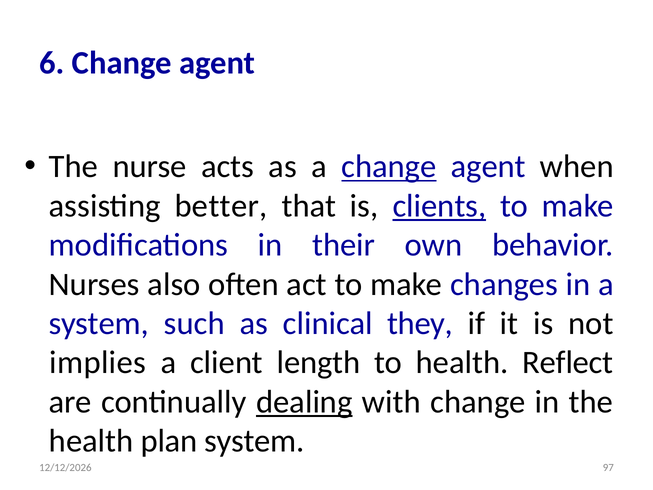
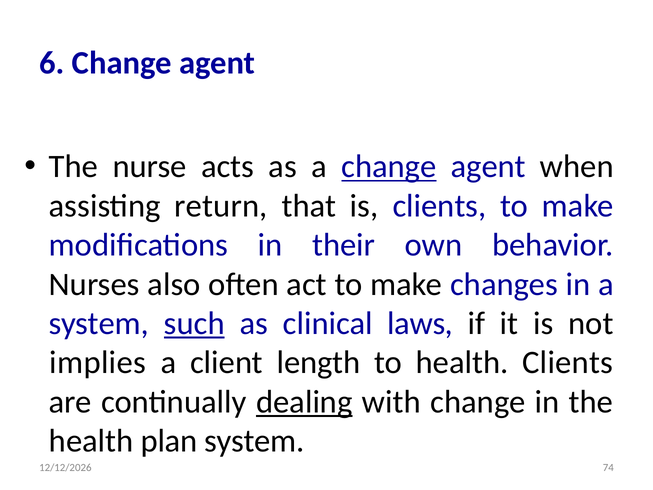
better: better -> return
clients at (439, 206) underline: present -> none
such underline: none -> present
they: they -> laws
health Reflect: Reflect -> Clients
97: 97 -> 74
